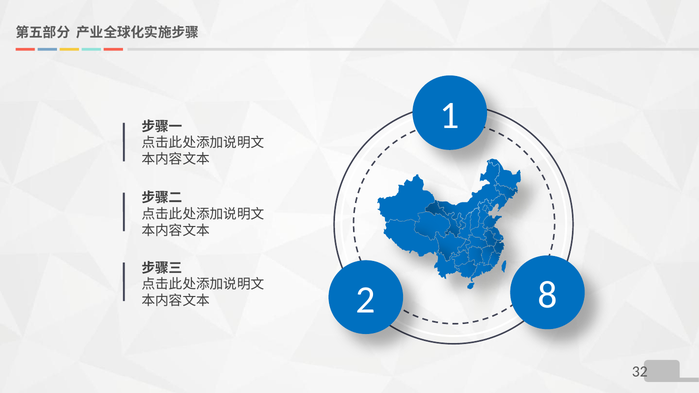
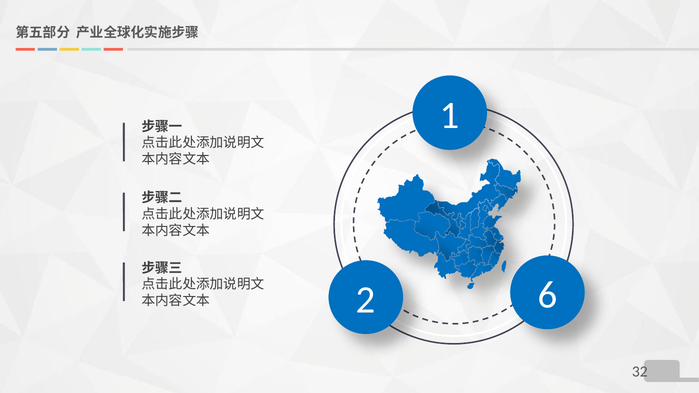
8: 8 -> 6
